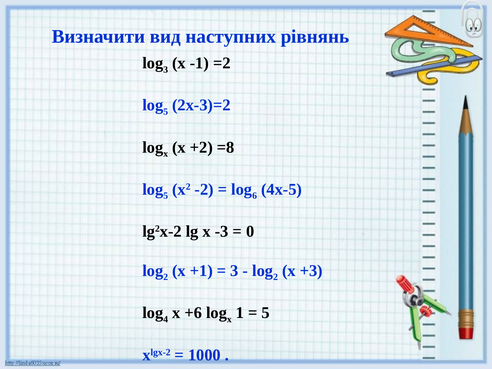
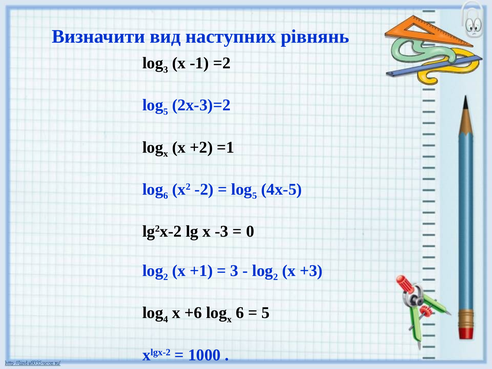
=8: =8 -> =1
5 at (166, 196): 5 -> 6
6 at (255, 196): 6 -> 5
х 1: 1 -> 6
